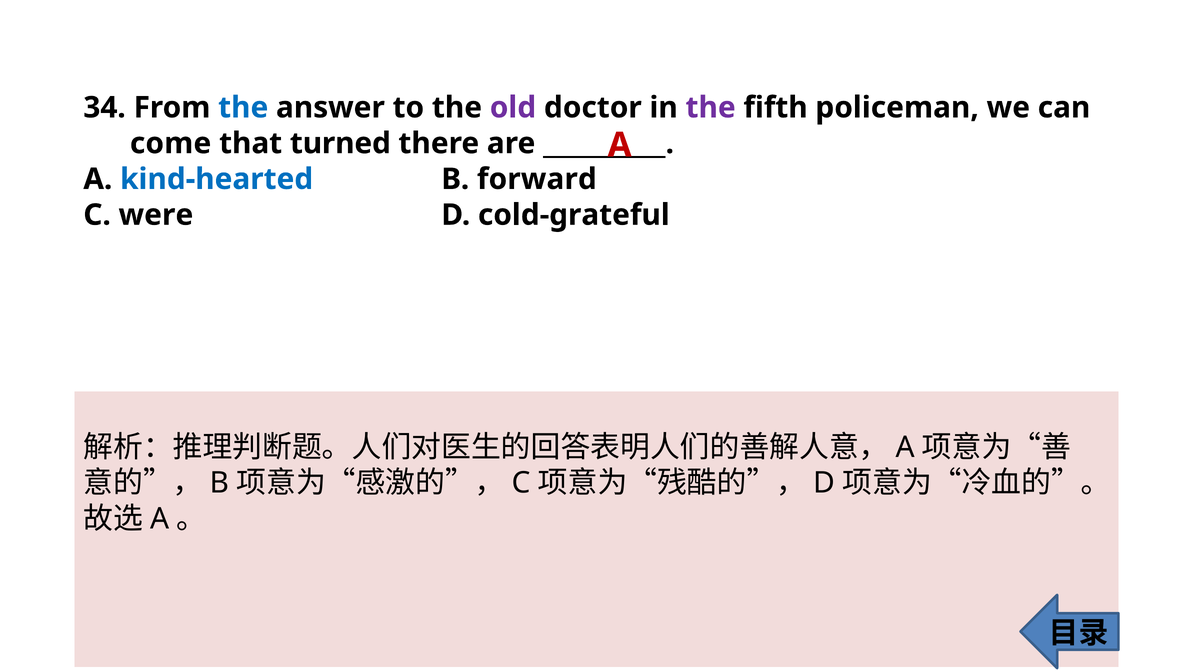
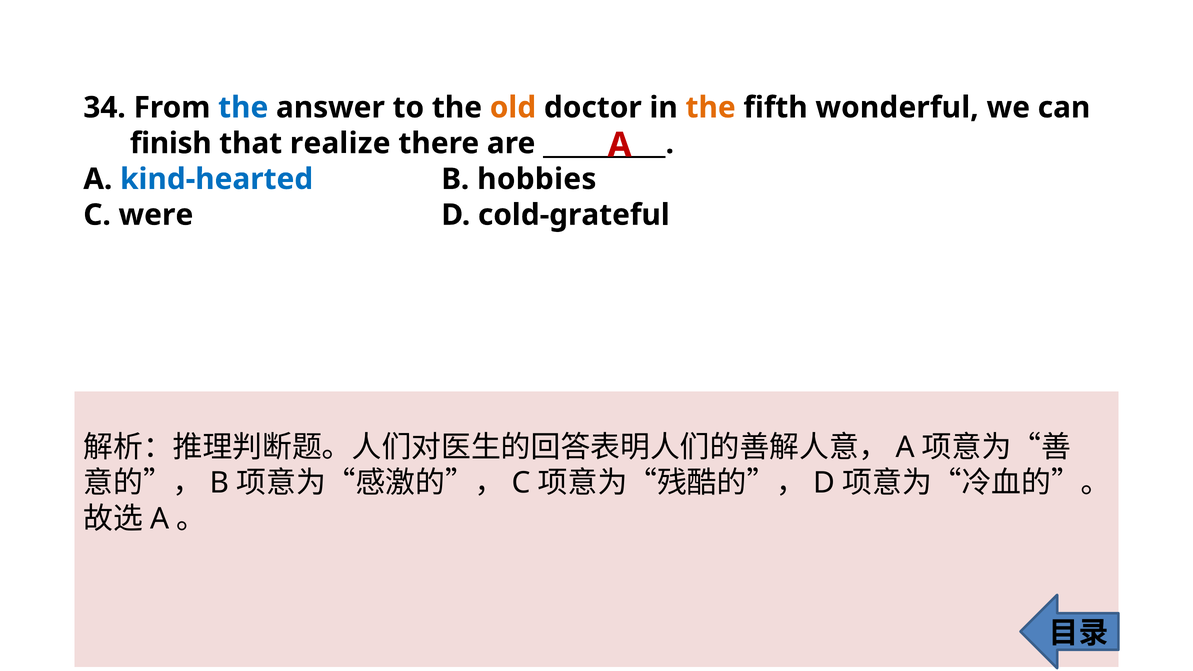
old colour: purple -> orange
the at (711, 108) colour: purple -> orange
policeman: policeman -> wonderful
come: come -> finish
turned: turned -> realize
forward: forward -> hobbies
